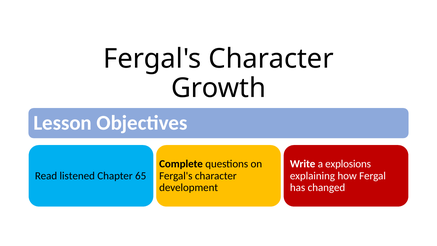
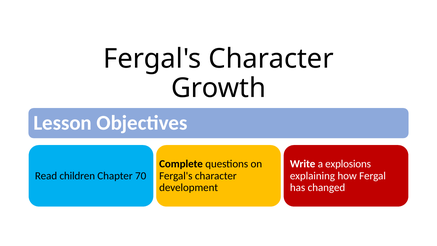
listened: listened -> children
65: 65 -> 70
